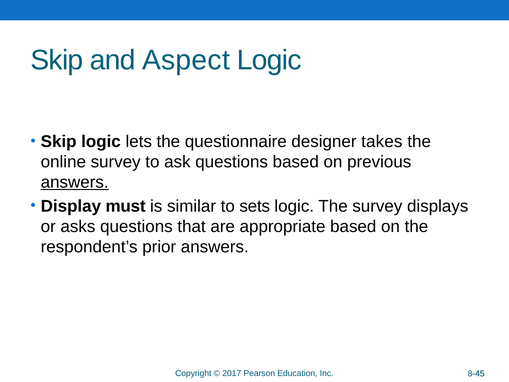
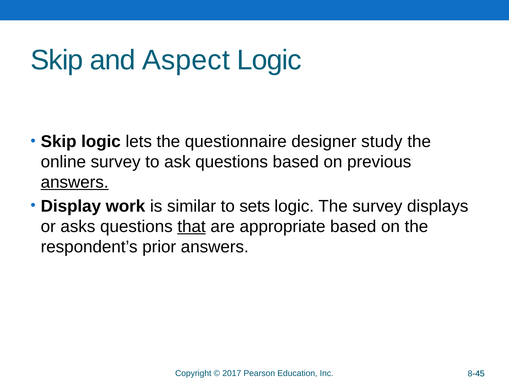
takes: takes -> study
must: must -> work
that underline: none -> present
